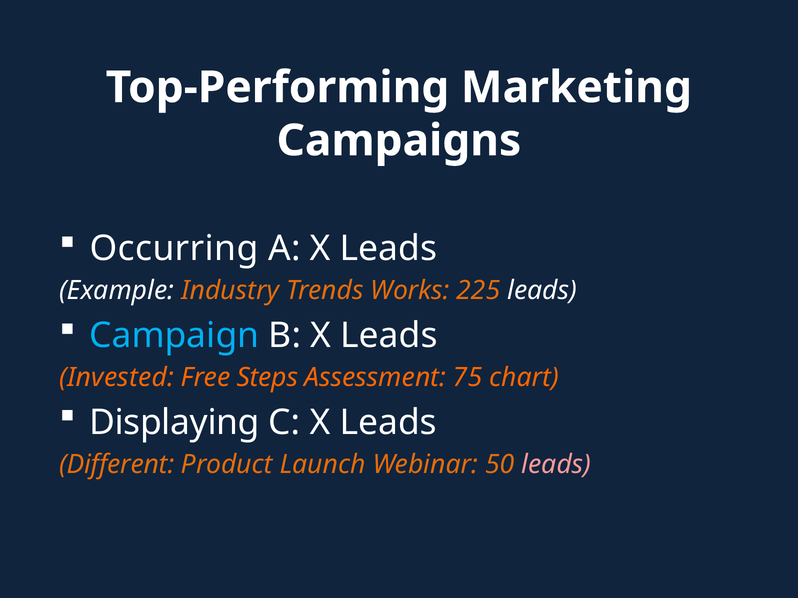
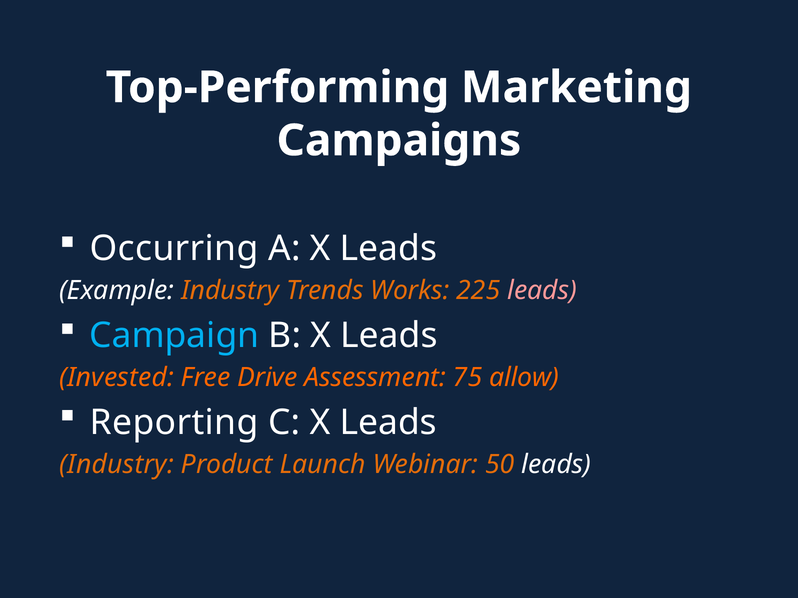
leads at (542, 291) colour: white -> pink
Steps: Steps -> Drive
chart: chart -> allow
Displaying: Displaying -> Reporting
Different at (117, 465): Different -> Industry
leads at (556, 465) colour: pink -> white
